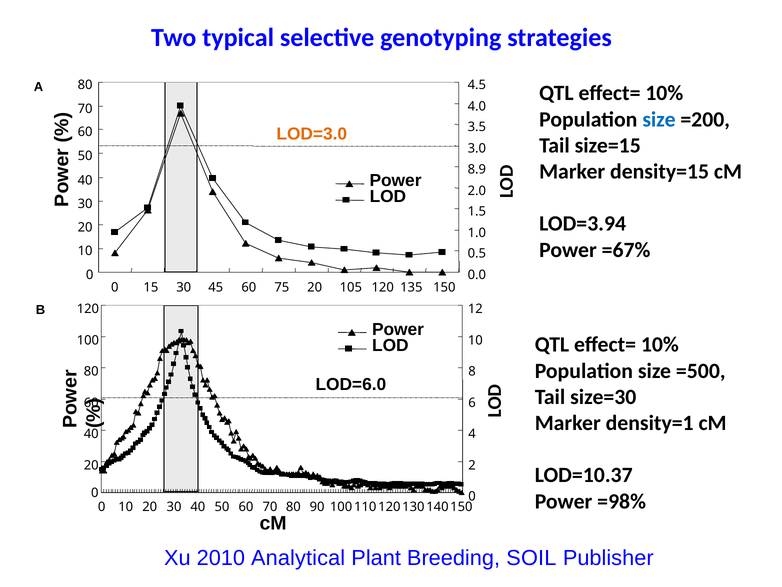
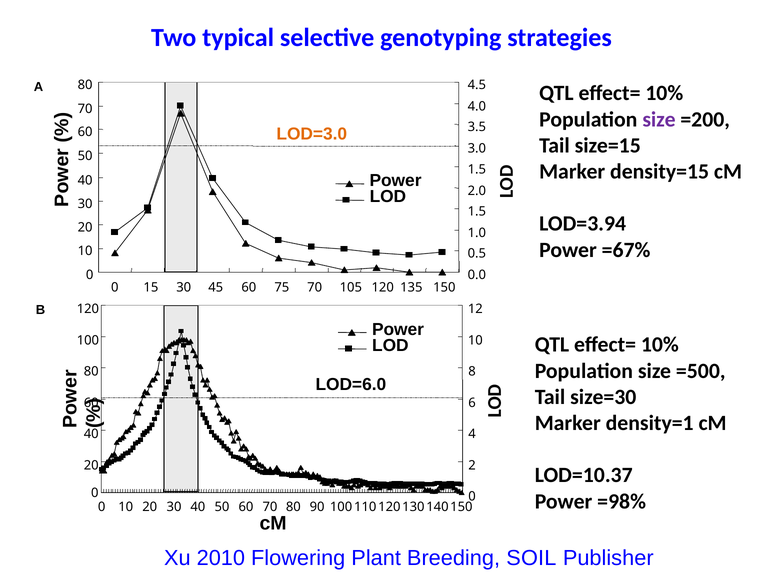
size at (659, 119) colour: blue -> purple
8.9 at (477, 169): 8.9 -> 1.5
75 20: 20 -> 70
Analytical: Analytical -> Flowering
